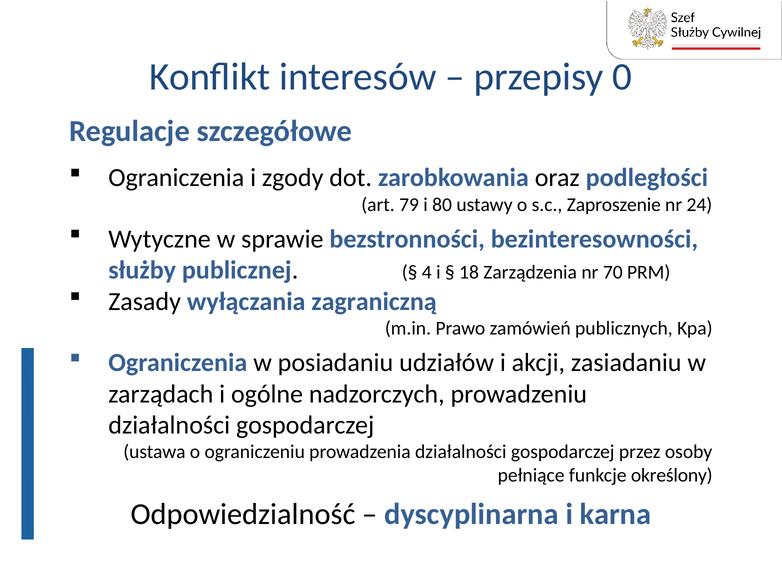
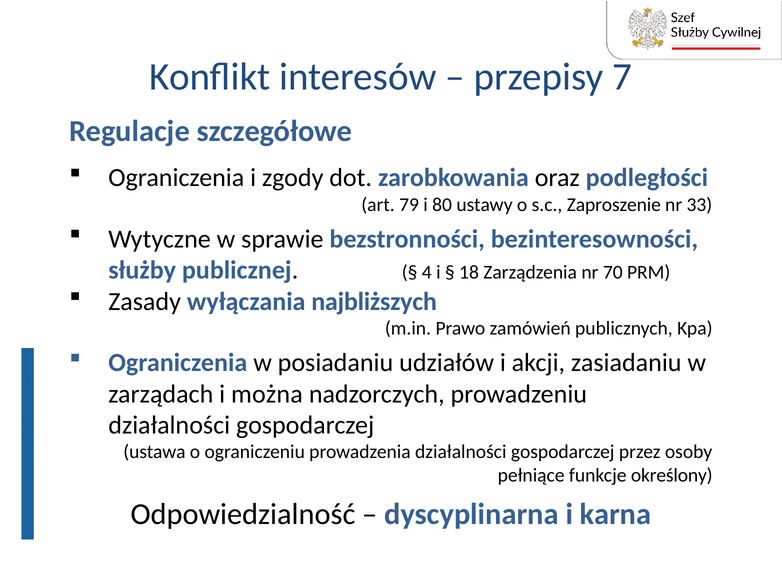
0: 0 -> 7
24: 24 -> 33
zagraniczną: zagraniczną -> najbliższych
ogólne: ogólne -> można
